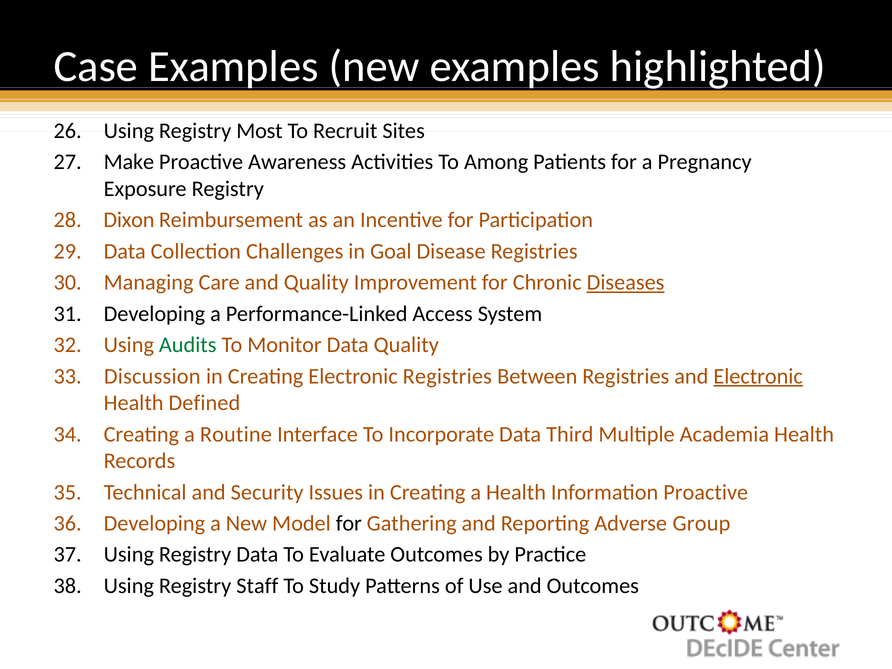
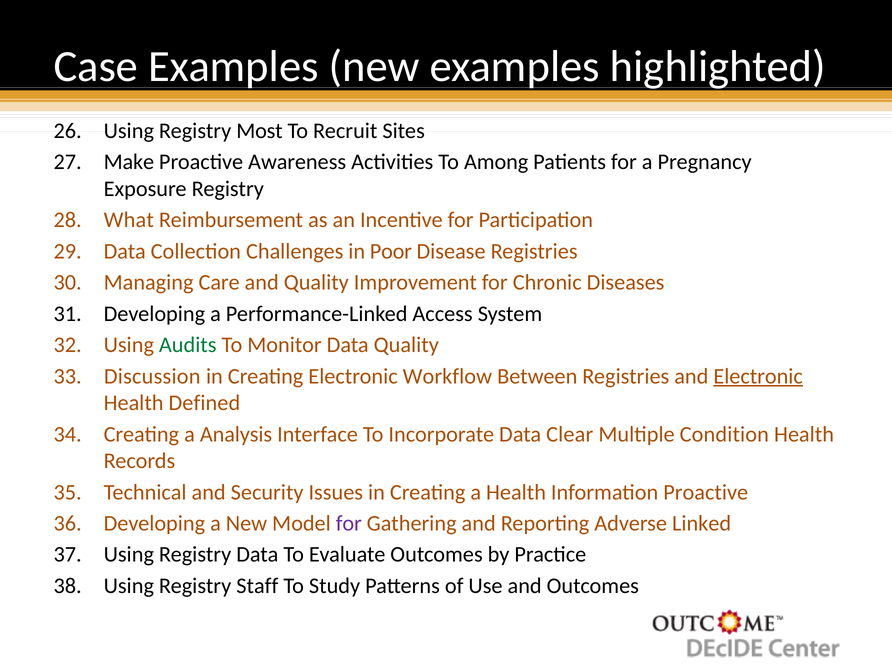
Dixon: Dixon -> What
Goal: Goal -> Poor
Diseases underline: present -> none
Electronic Registries: Registries -> Workflow
Routine: Routine -> Analysis
Third: Third -> Clear
Academia: Academia -> Condition
for at (349, 523) colour: black -> purple
Group: Group -> Linked
